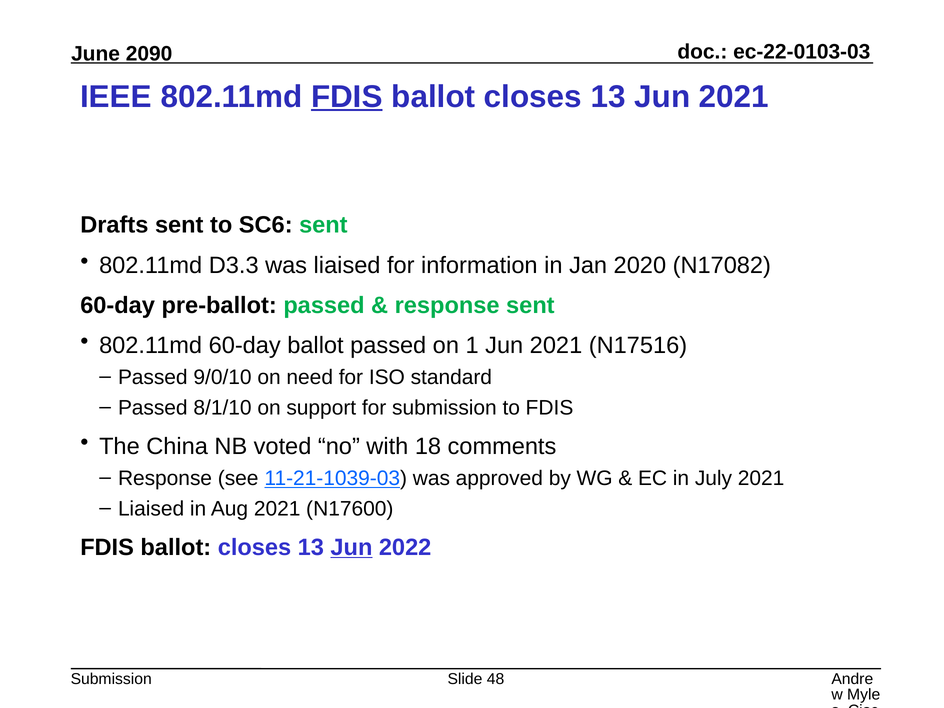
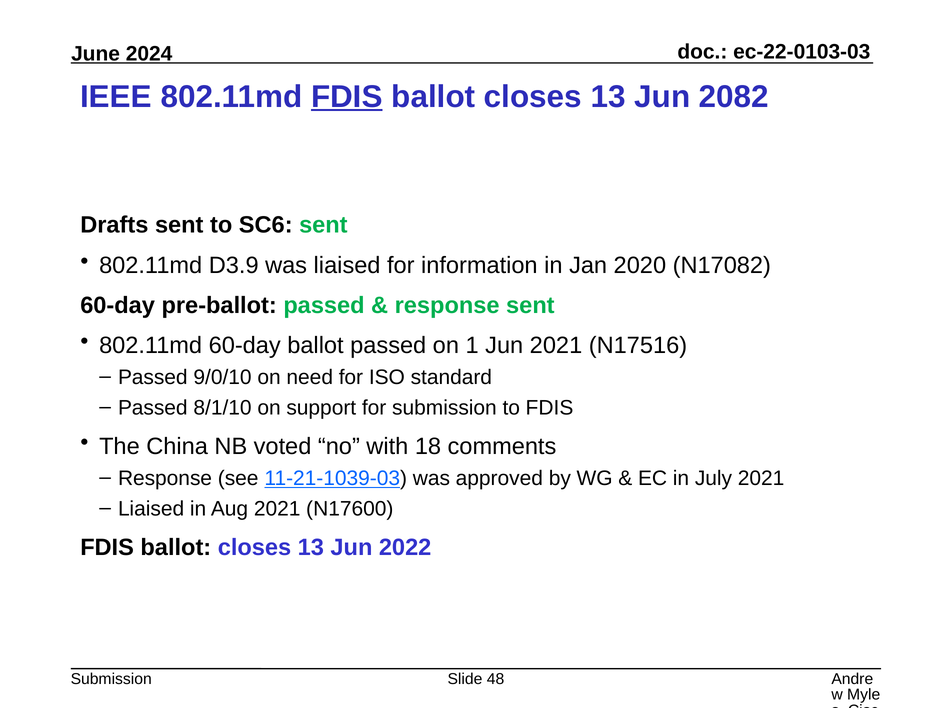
2090: 2090 -> 2024
13 Jun 2021: 2021 -> 2082
D3.3: D3.3 -> D3.9
Jun at (351, 547) underline: present -> none
